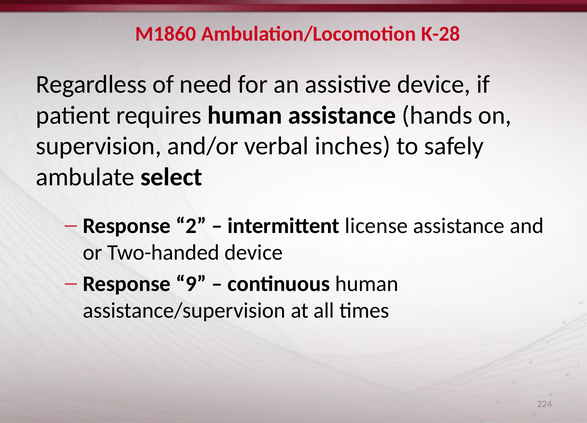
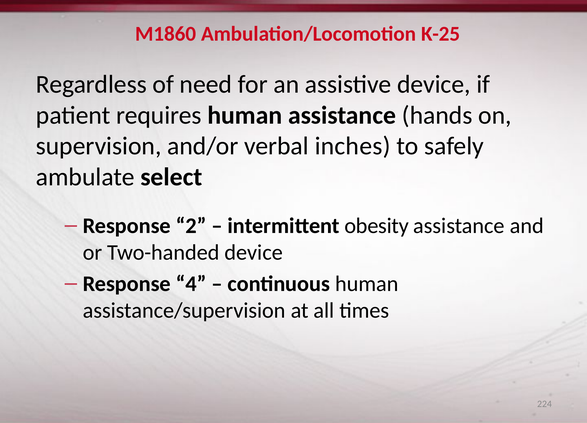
K-28: K-28 -> K-25
license: license -> obesity
9: 9 -> 4
